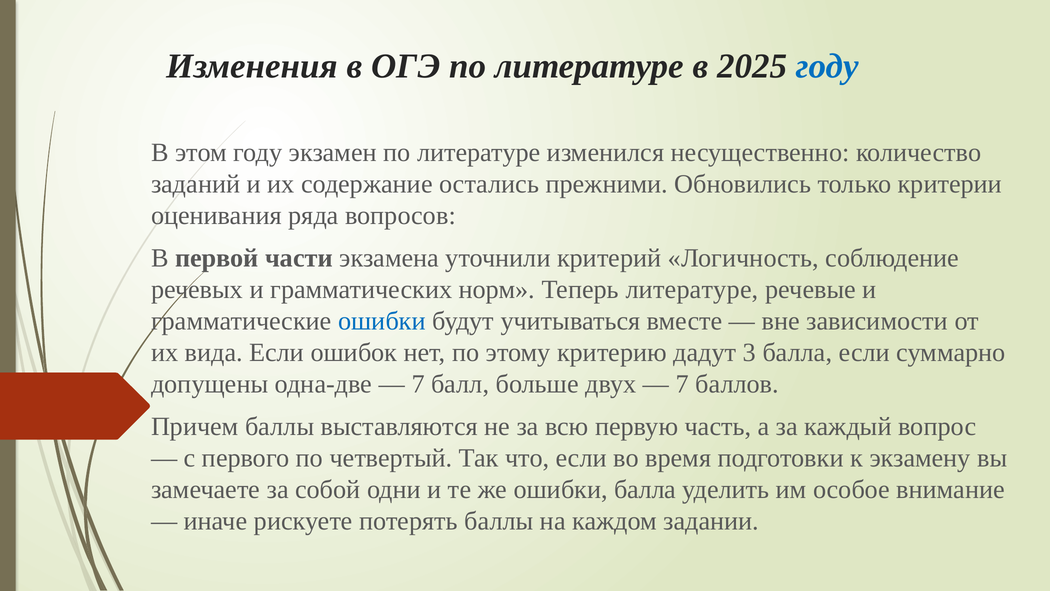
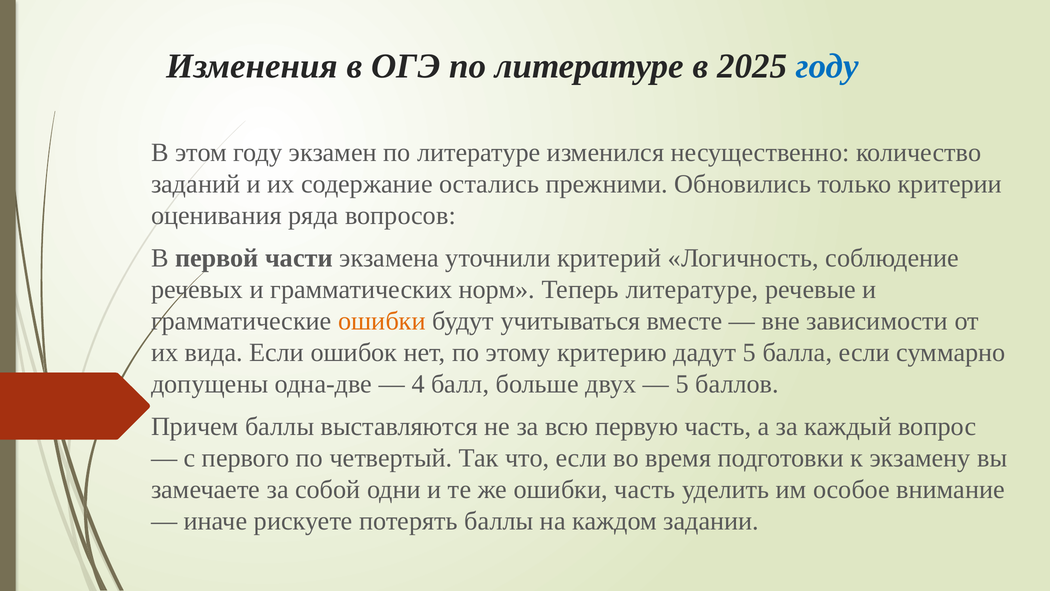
ошибки at (382, 321) colour: blue -> orange
дадут 3: 3 -> 5
7 at (418, 384): 7 -> 4
7 at (682, 384): 7 -> 5
ошибки балла: балла -> часть
